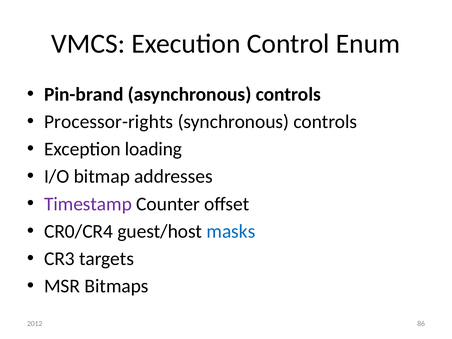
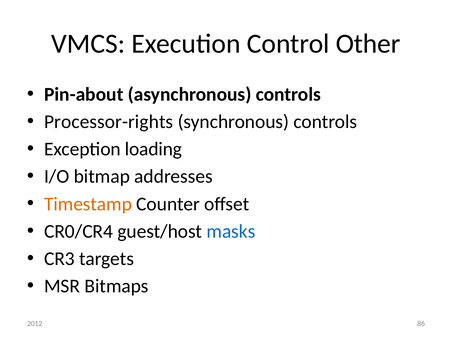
Enum: Enum -> Other
Pin-brand: Pin-brand -> Pin-about
Timestamp colour: purple -> orange
